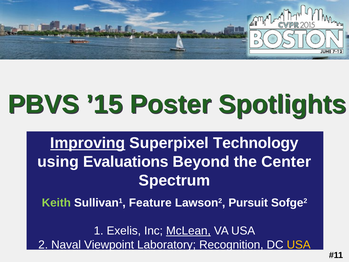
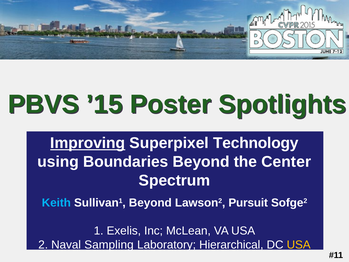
Evaluations: Evaluations -> Boundaries
Keith colour: light green -> light blue
Sullivan1 Feature: Feature -> Beyond
McLean underline: present -> none
Viewpoint: Viewpoint -> Sampling
Recognition: Recognition -> Hierarchical
